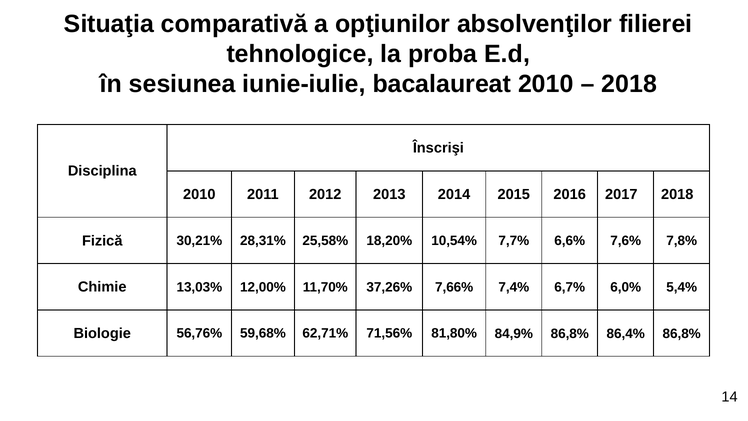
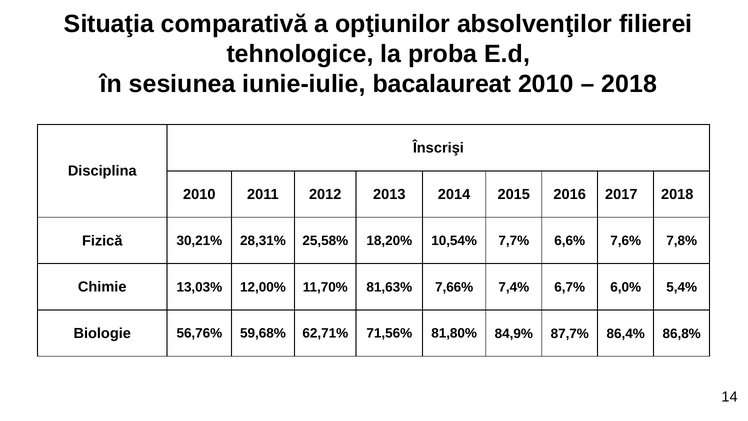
37,26%: 37,26% -> 81,63%
84,9% 86,8%: 86,8% -> 87,7%
